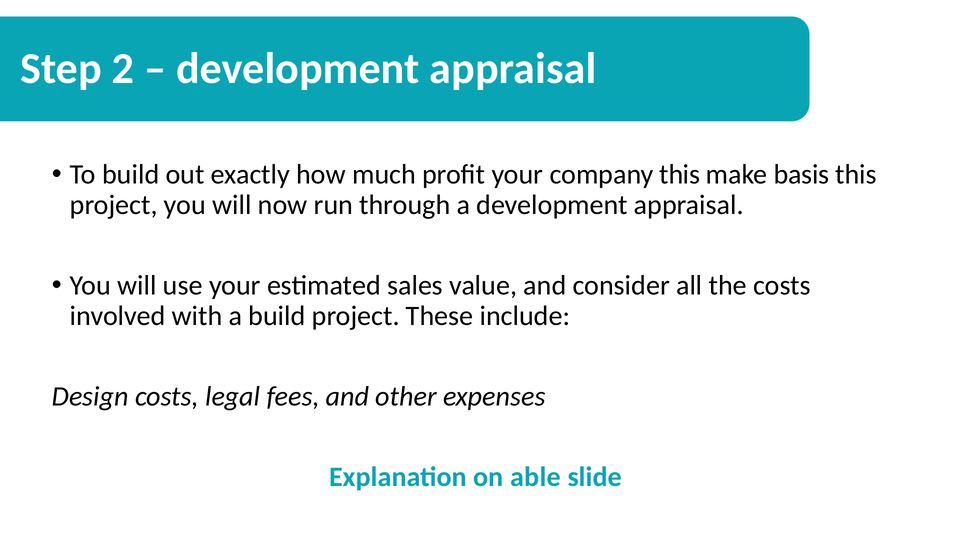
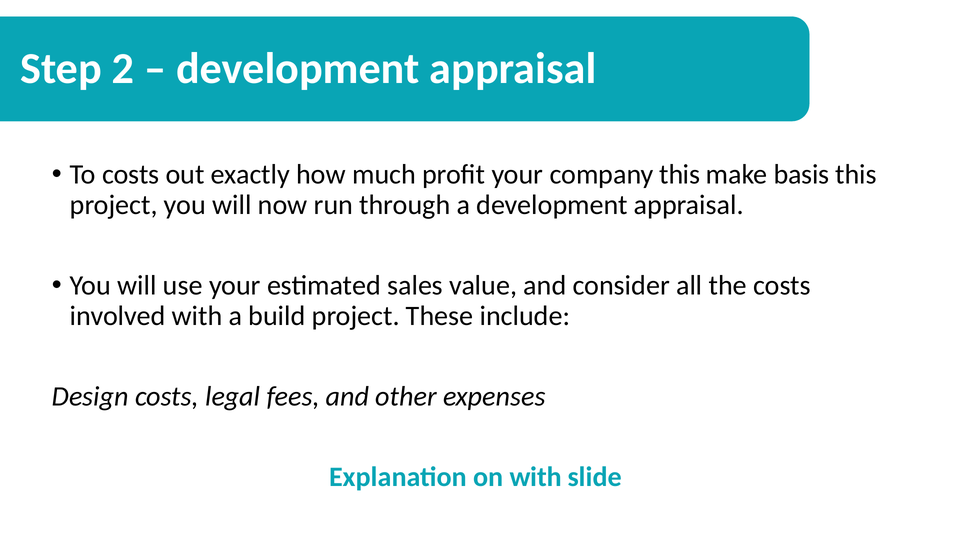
To build: build -> costs
on able: able -> with
